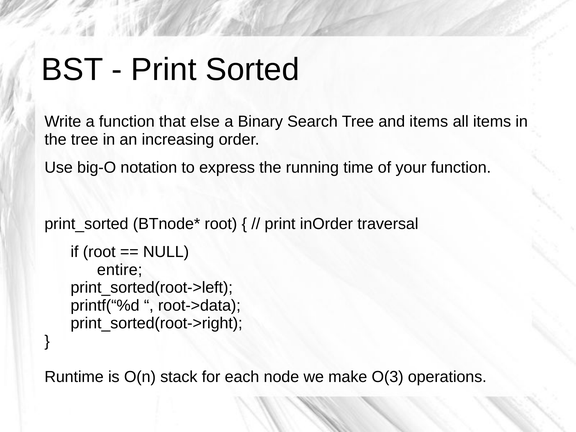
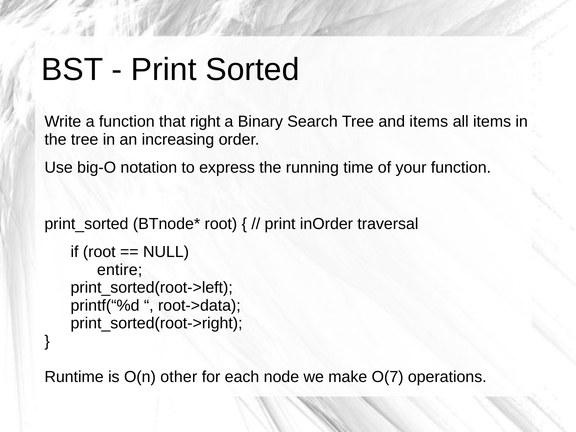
else: else -> right
stack: stack -> other
O(3: O(3 -> O(7
